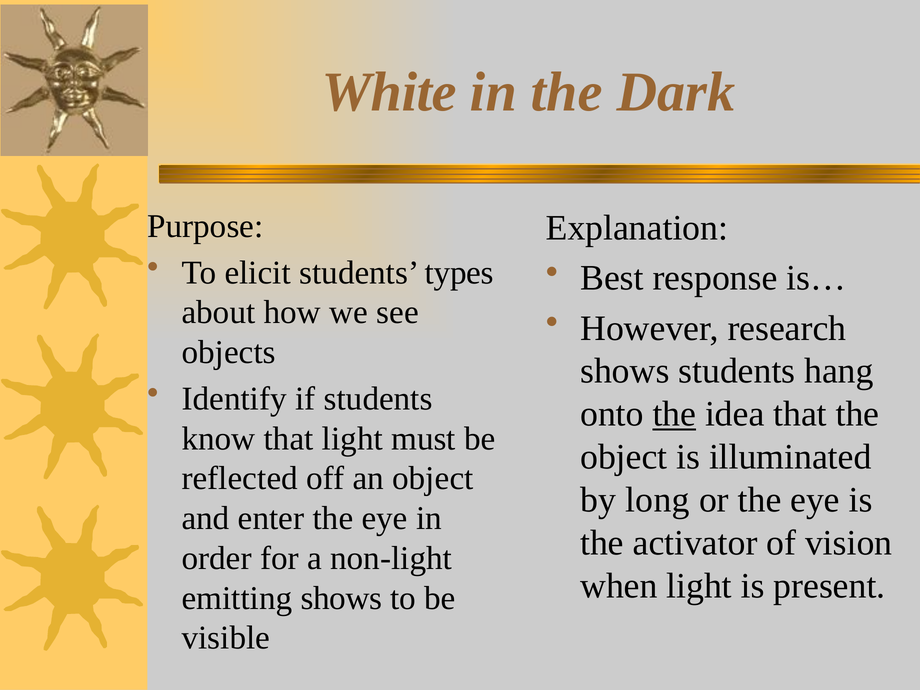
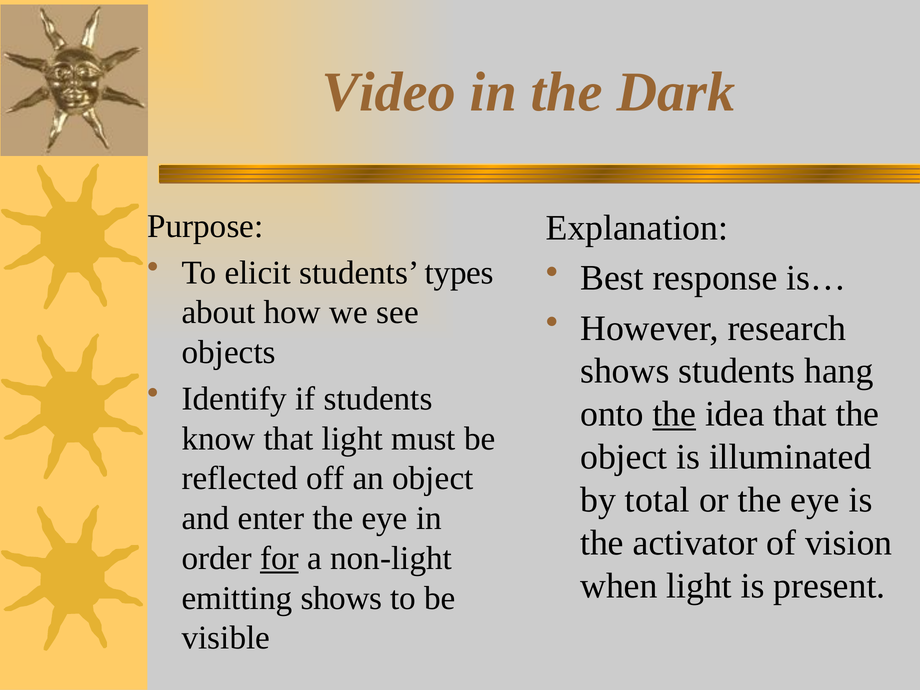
White: White -> Video
long: long -> total
for underline: none -> present
